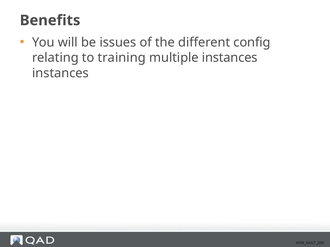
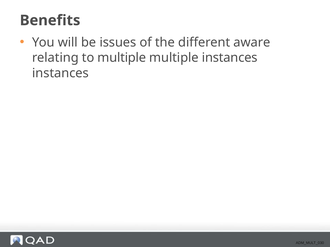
config: config -> aware
to training: training -> multiple
